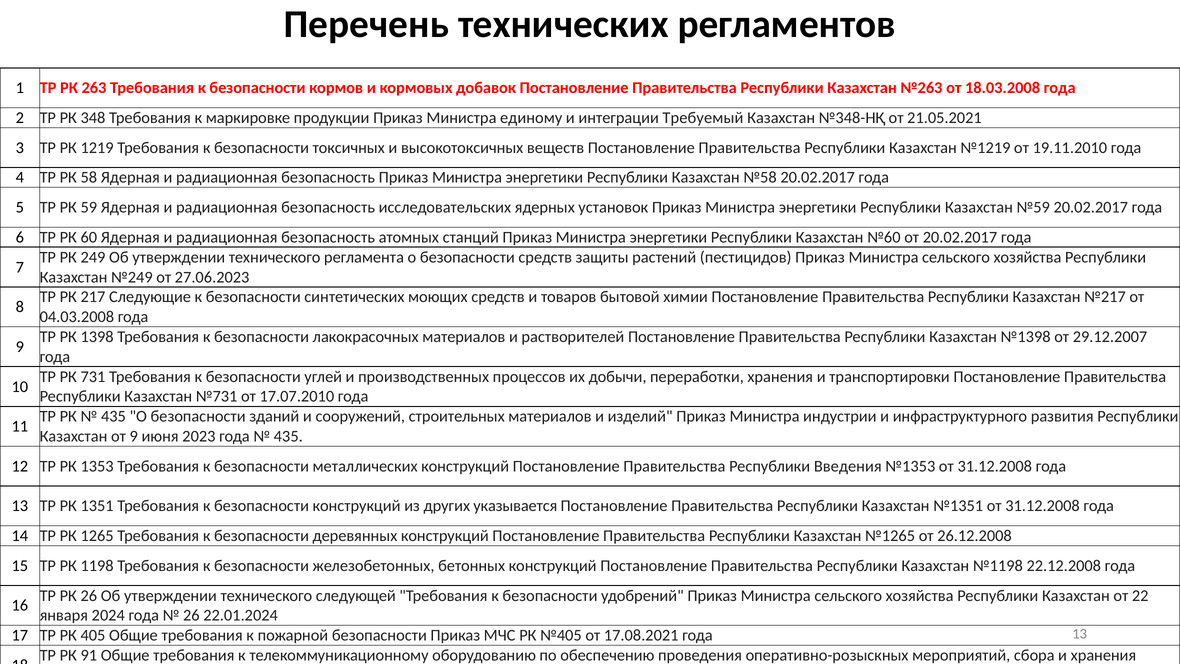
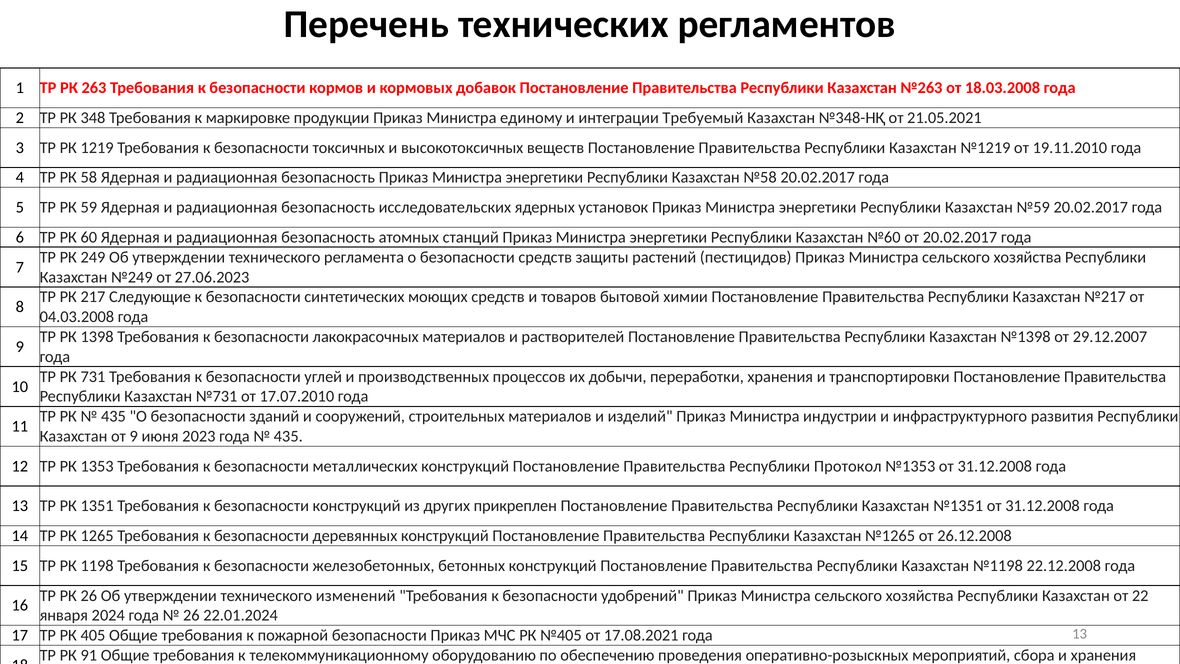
Введения: Введения -> Протокол
указывается: указывается -> прикреплен
следующей: следующей -> изменений
